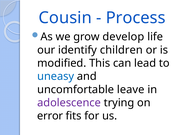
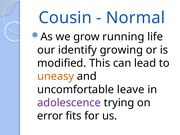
Process: Process -> Normal
develop: develop -> running
children: children -> growing
uneasy colour: blue -> orange
